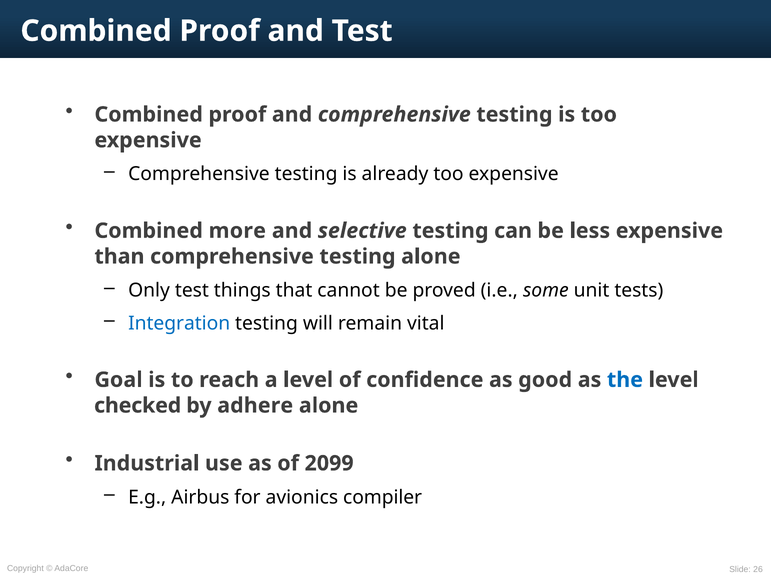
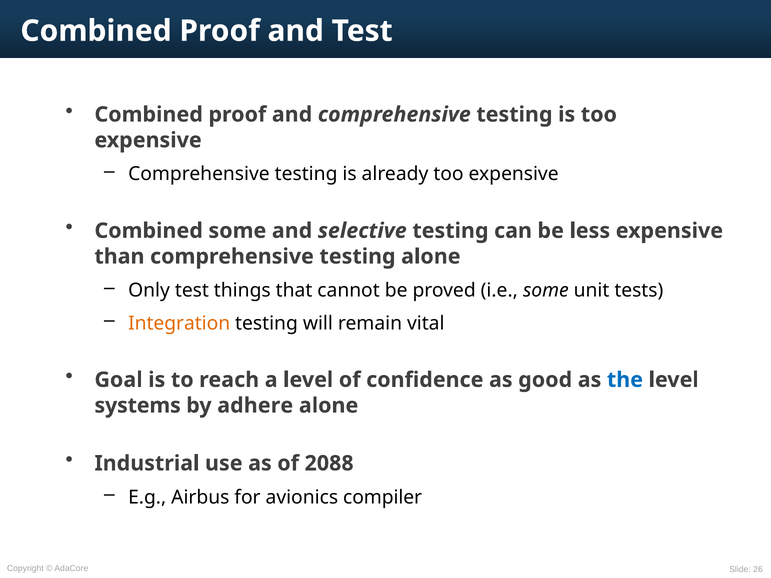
Combined more: more -> some
Integration colour: blue -> orange
checked: checked -> systems
2099: 2099 -> 2088
